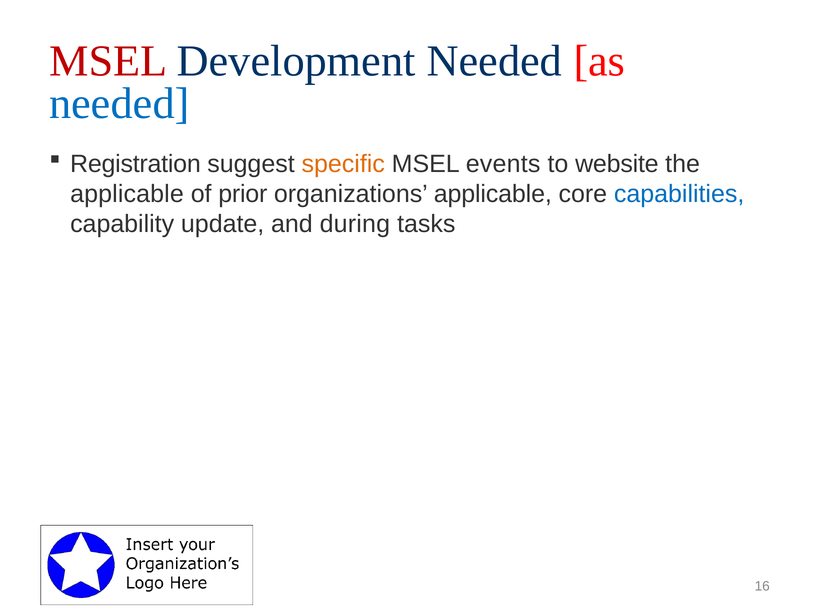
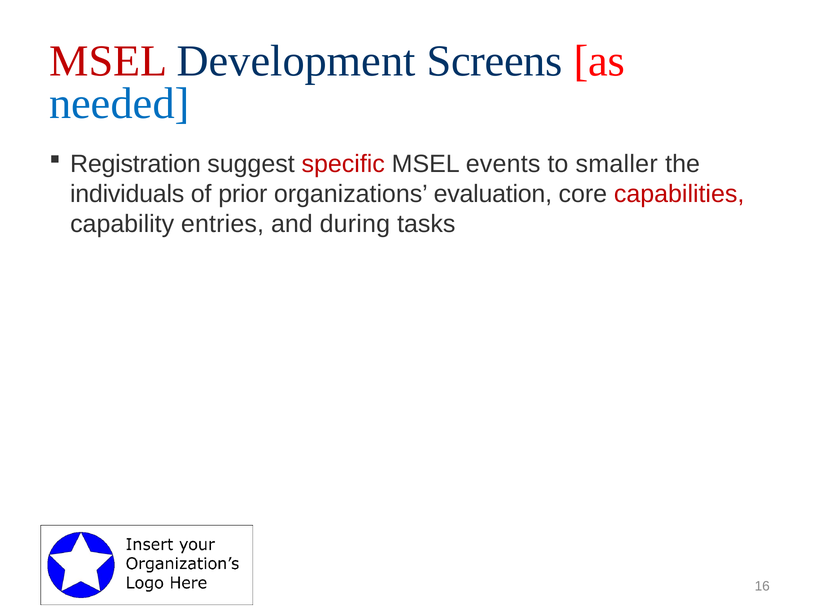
Development Needed: Needed -> Screens
specific colour: orange -> red
website: website -> smaller
applicable at (127, 194): applicable -> individuals
organizations applicable: applicable -> evaluation
capabilities colour: blue -> red
update: update -> entries
